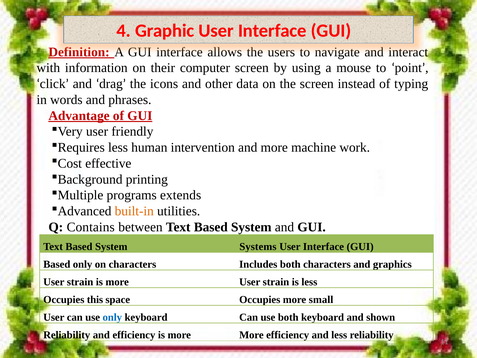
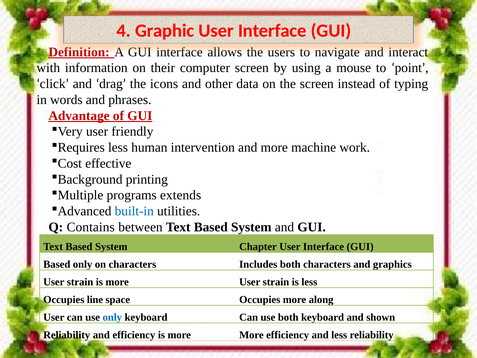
built-in colour: orange -> blue
Systems: Systems -> Chapter
this: this -> line
small: small -> along
